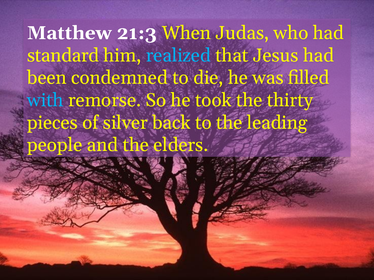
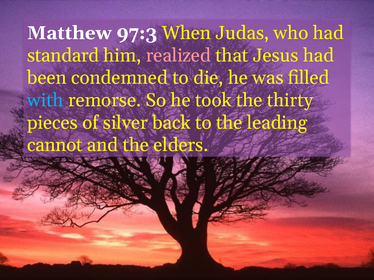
21:3: 21:3 -> 97:3
realized colour: light blue -> pink
people: people -> cannot
